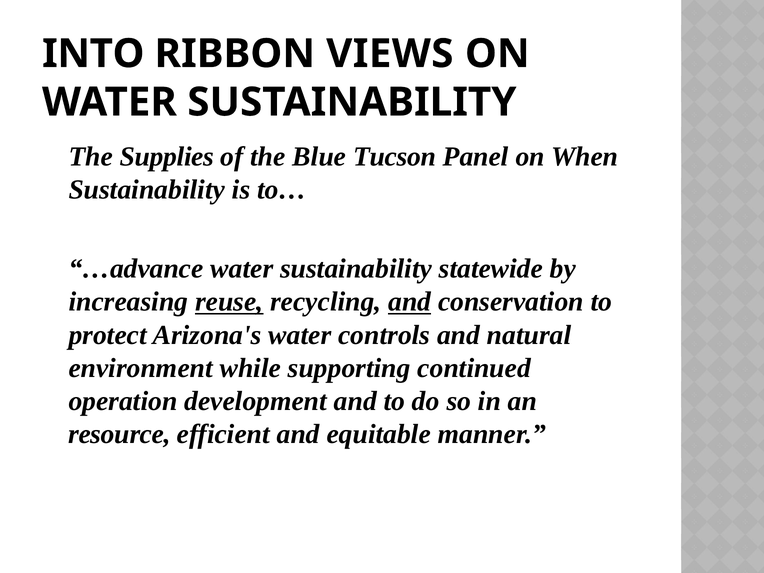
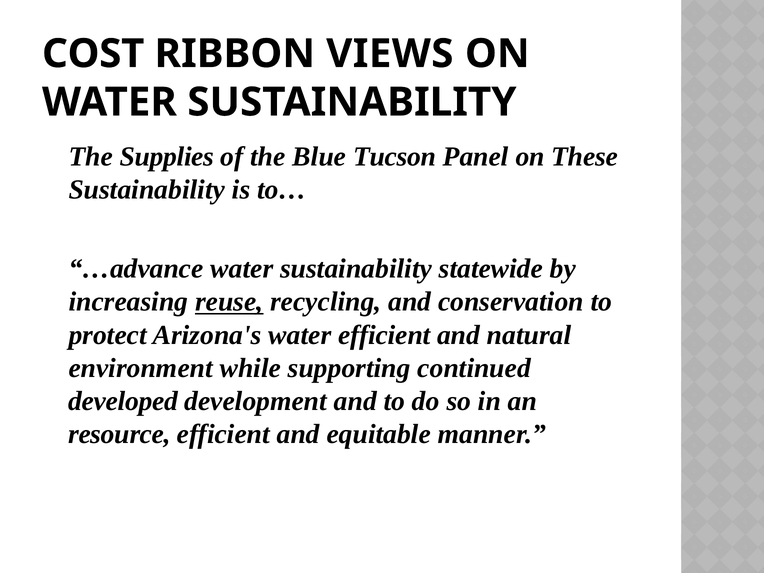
INTO: INTO -> COST
When: When -> These
and at (410, 302) underline: present -> none
water controls: controls -> efficient
operation: operation -> developed
